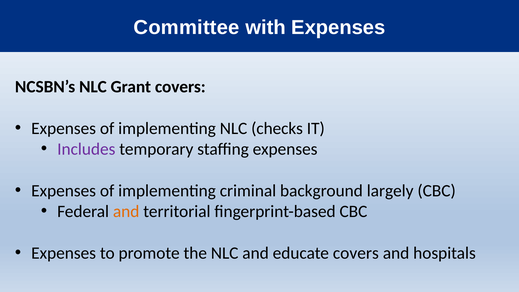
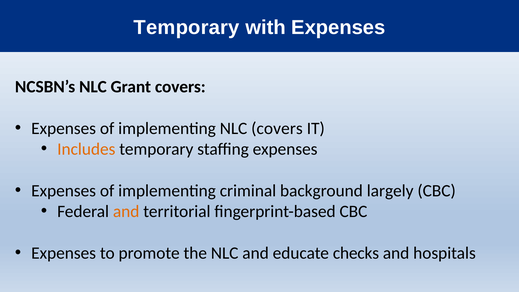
Committee at (187, 27): Committee -> Temporary
NLC checks: checks -> covers
Includes colour: purple -> orange
educate covers: covers -> checks
